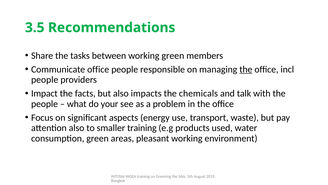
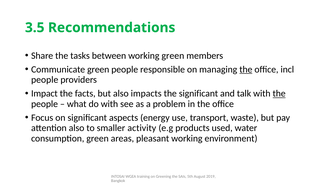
Communicate office: office -> green
the chemicals: chemicals -> significant
the at (279, 93) underline: none -> present
do your: your -> with
smaller training: training -> activity
